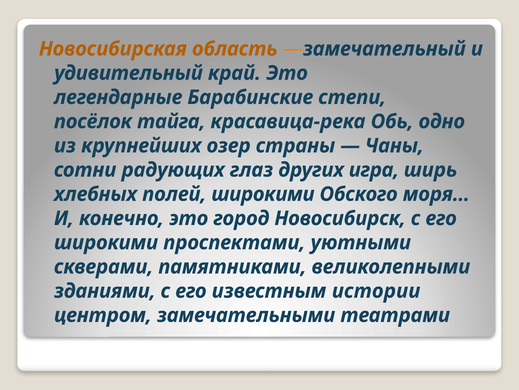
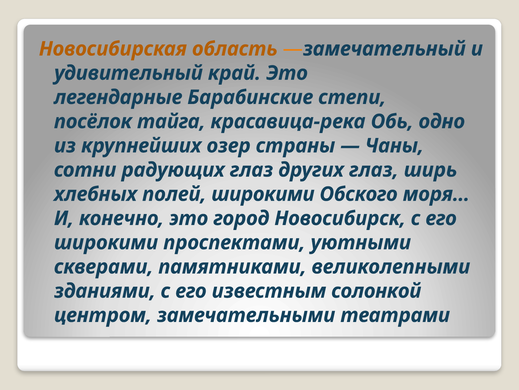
других игра: игра -> глаз
истории: истории -> солонкой
